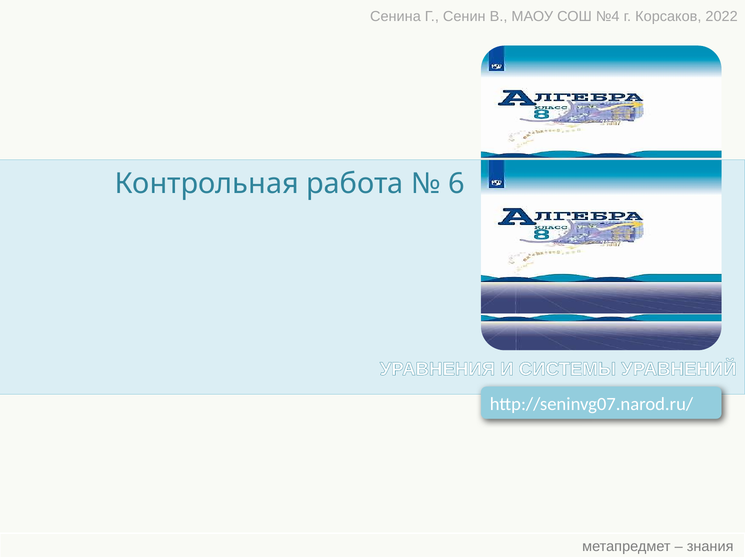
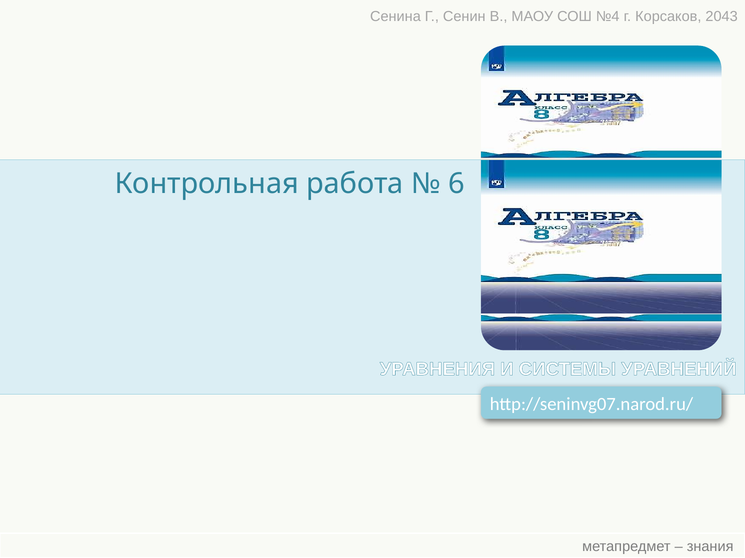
2022: 2022 -> 2043
